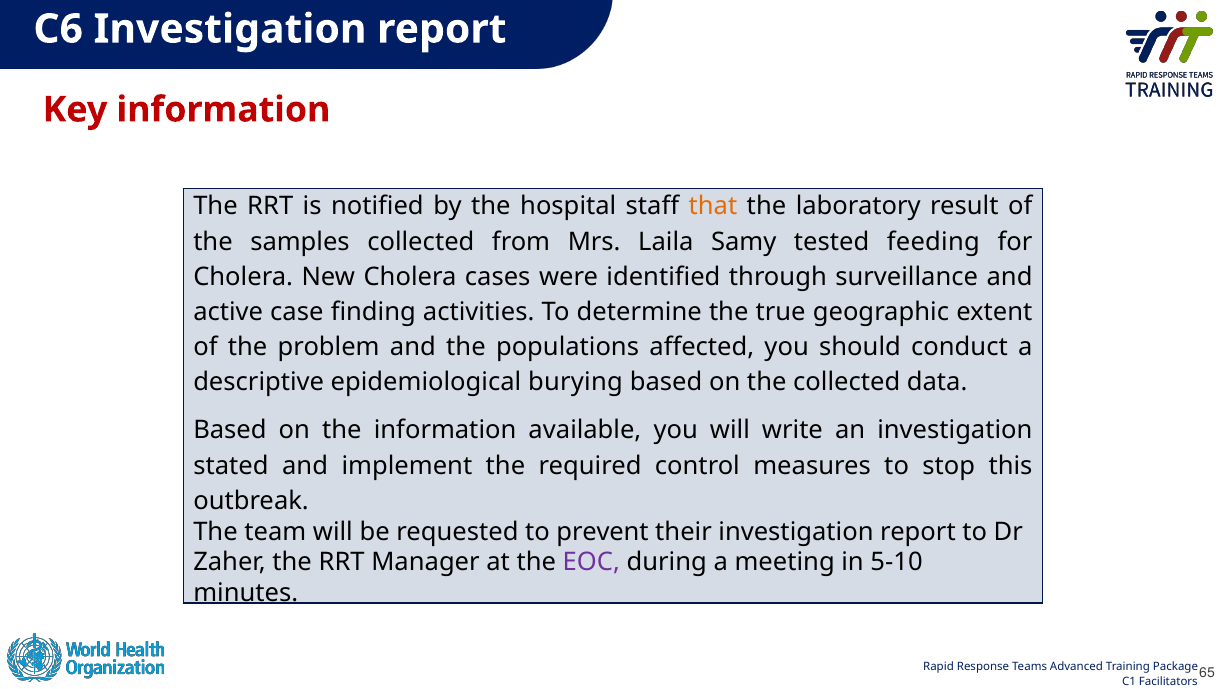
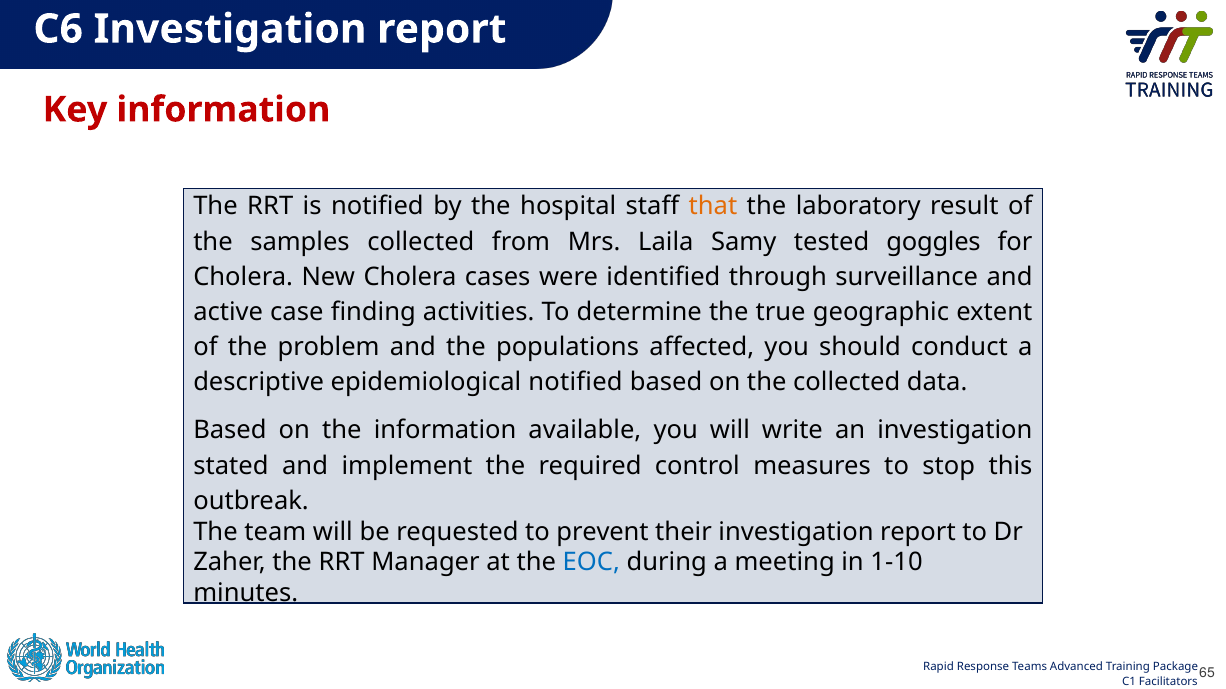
feeding: feeding -> goggles
epidemiological burying: burying -> notified
EOC colour: purple -> blue
5-10: 5-10 -> 1-10
